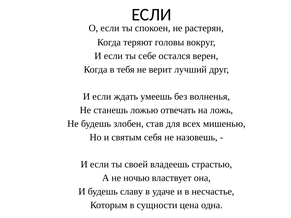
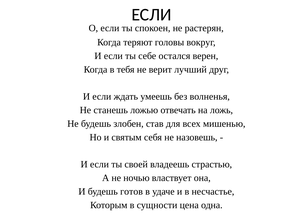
славу: славу -> готов
